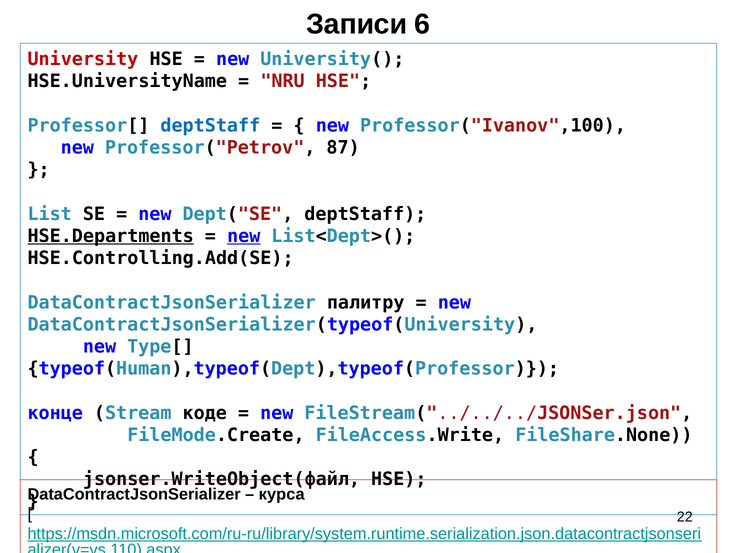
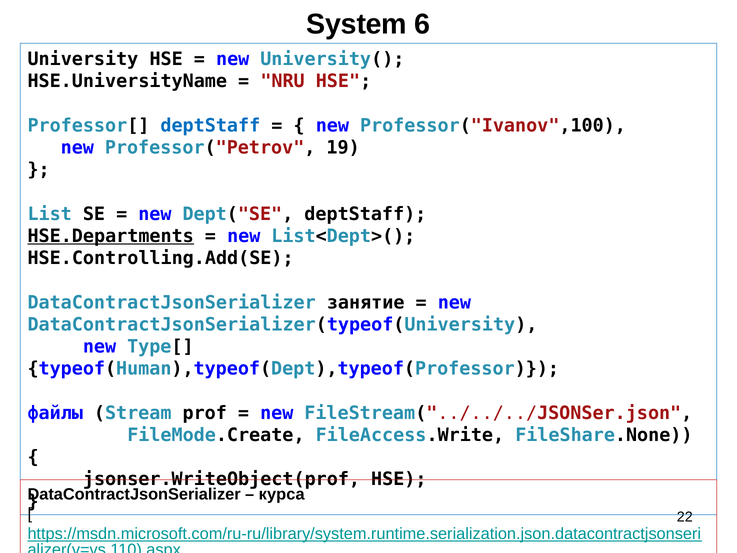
Записи: Записи -> System
University colour: red -> black
87: 87 -> 19
new at (244, 236) underline: present -> none
палитру: палитру -> занятие
конце: конце -> файлы
коде: коде -> prof
jsonser.WriteObject(файл: jsonser.WriteObject(файл -> jsonser.WriteObject(prof
